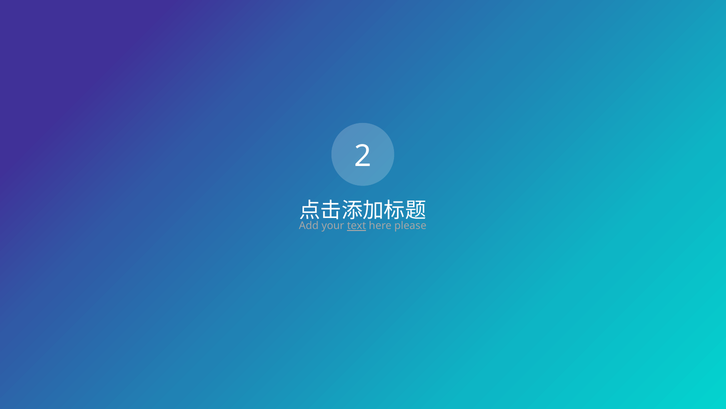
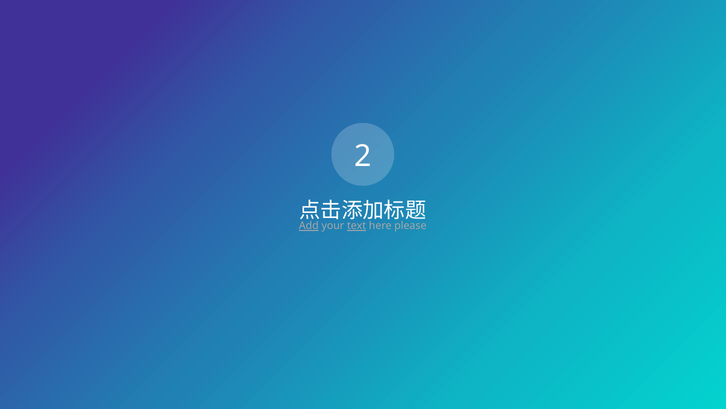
Add underline: none -> present
